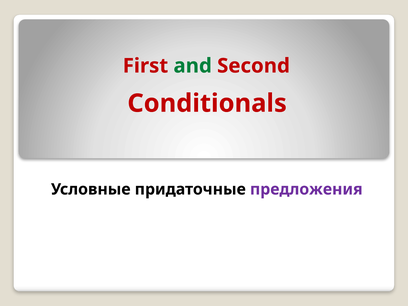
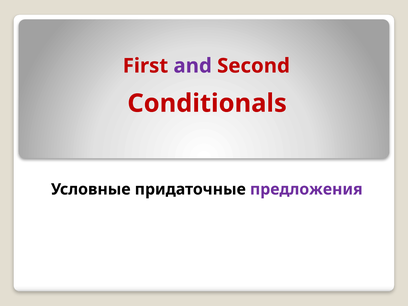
and colour: green -> purple
